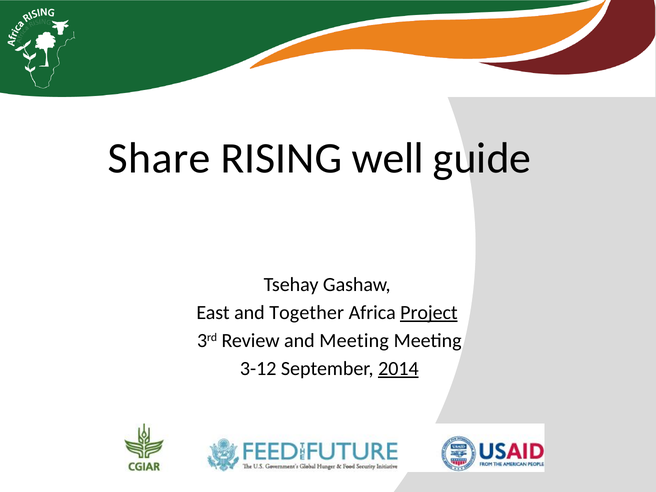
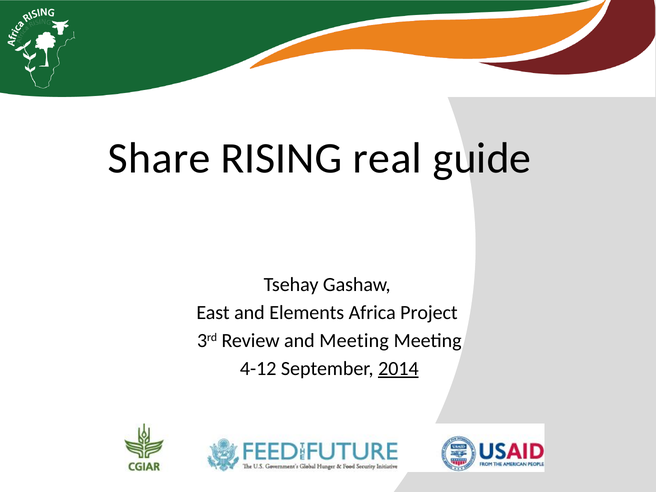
well: well -> real
Together: Together -> Elements
Project underline: present -> none
3-12: 3-12 -> 4-12
